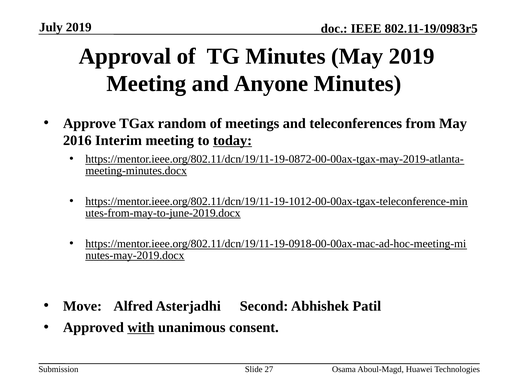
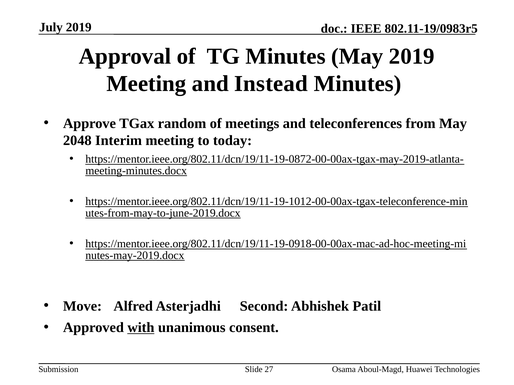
Anyone: Anyone -> Instead
2016: 2016 -> 2048
today underline: present -> none
